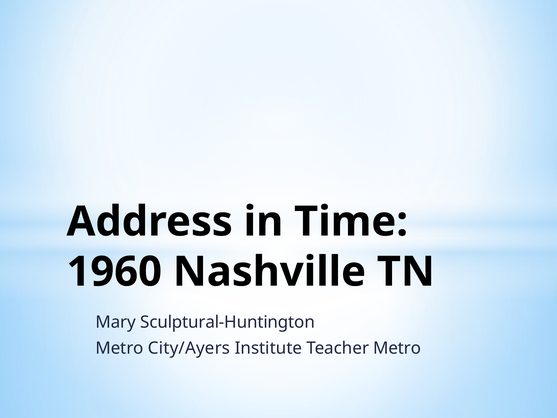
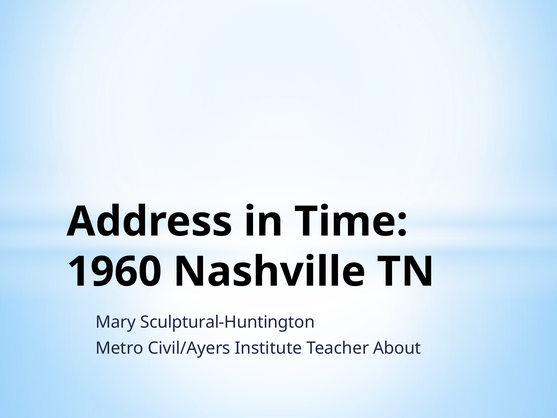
City/Ayers: City/Ayers -> Civil/Ayers
Teacher Metro: Metro -> About
